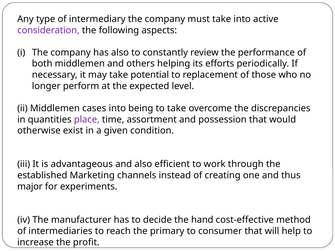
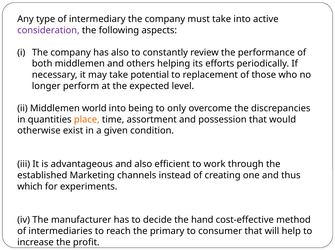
cases: cases -> world
to take: take -> only
place colour: purple -> orange
major: major -> which
